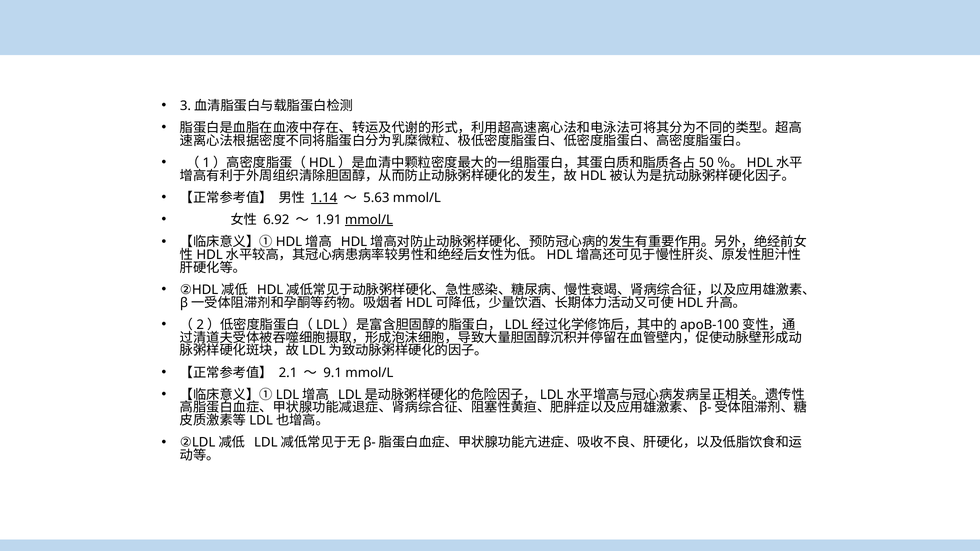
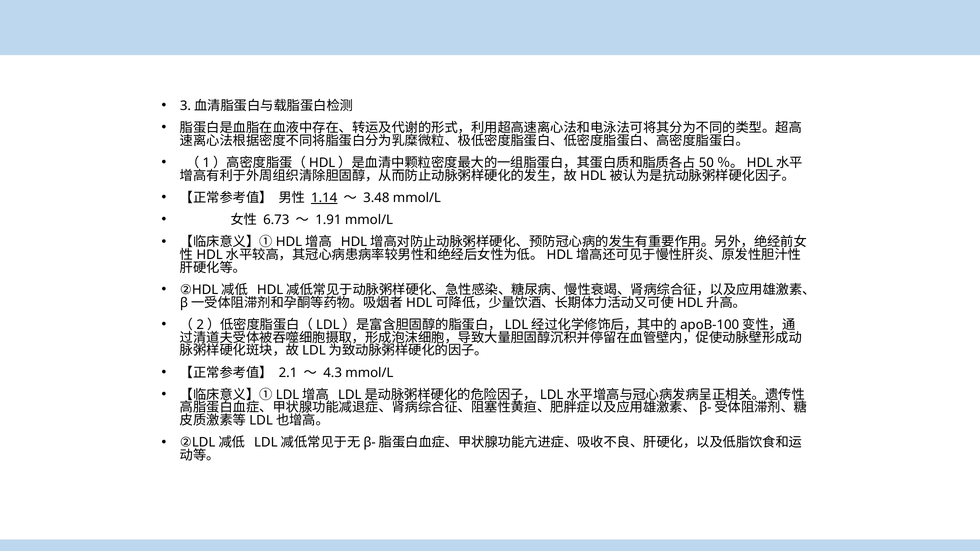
5.63: 5.63 -> 3.48
6.92: 6.92 -> 6.73
mmol/L at (369, 220) underline: present -> none
9.1: 9.1 -> 4.3
